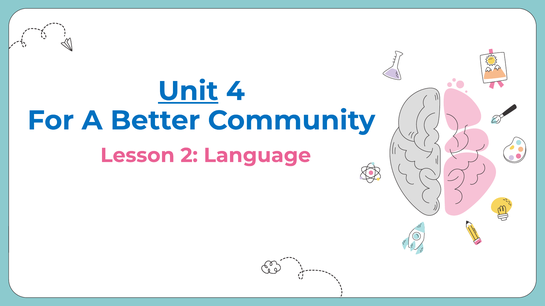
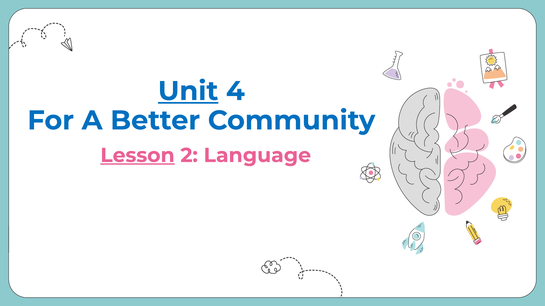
Lesson underline: none -> present
